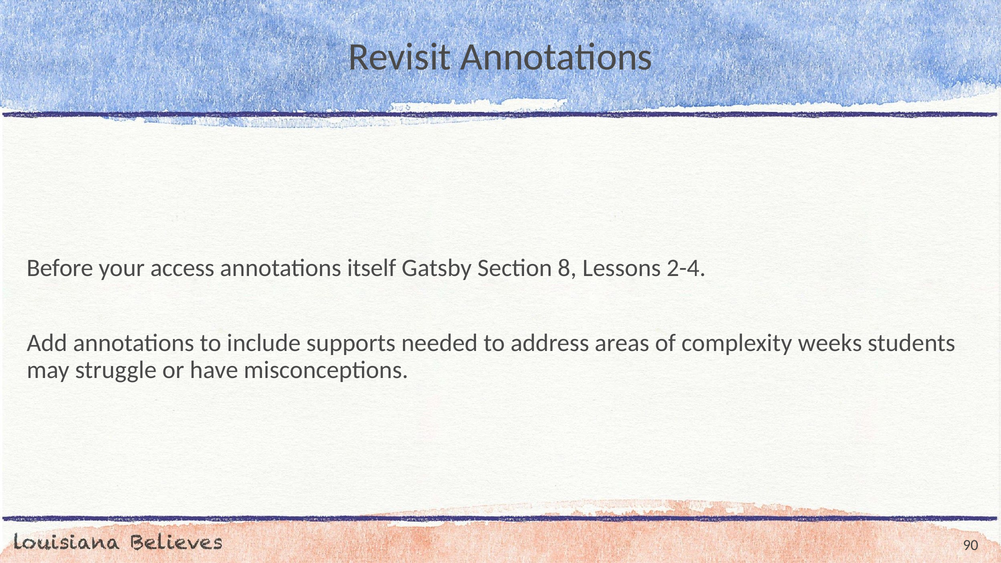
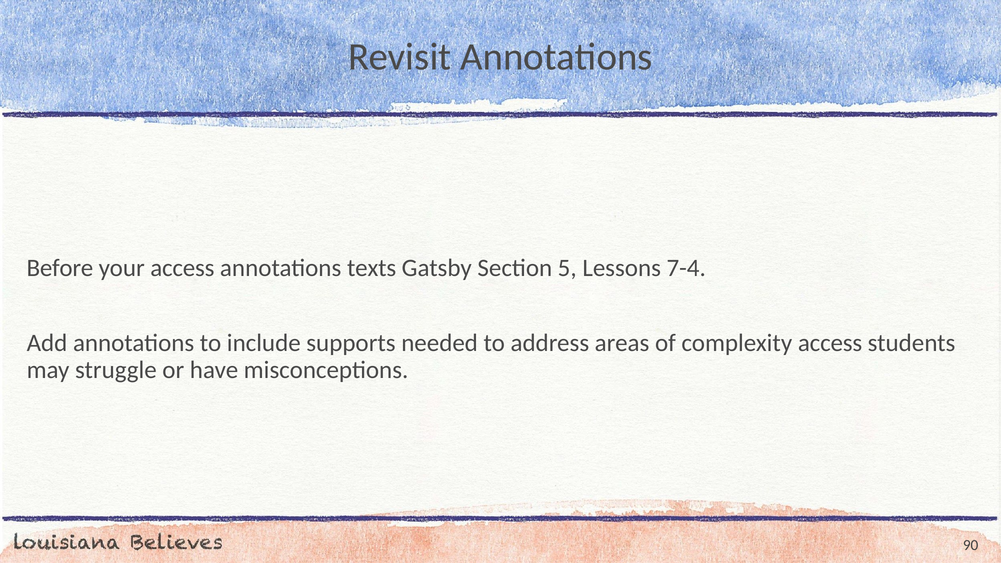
itself: itself -> texts
8: 8 -> 5
2-4: 2-4 -> 7-4
complexity weeks: weeks -> access
